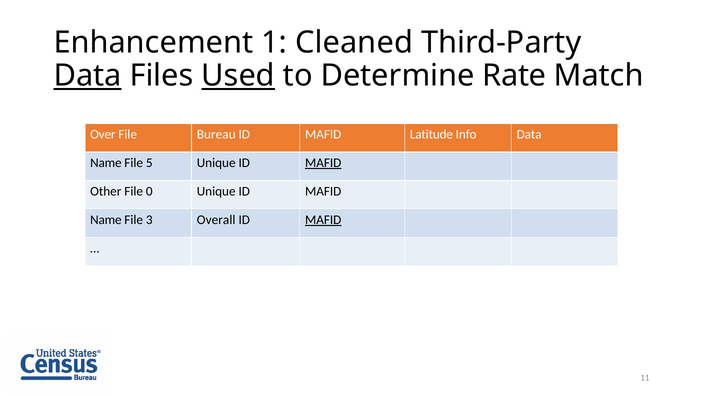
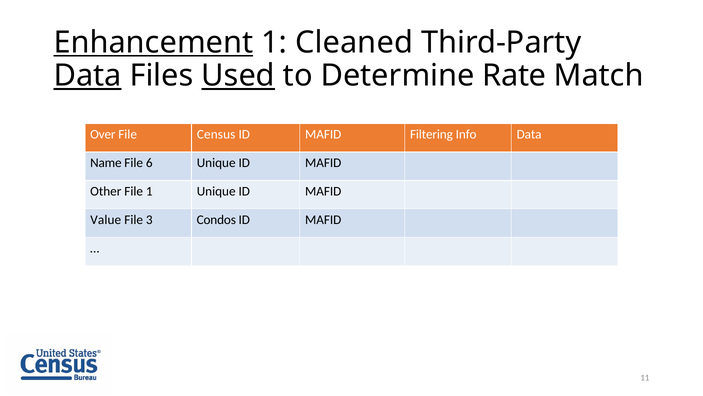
Enhancement underline: none -> present
Bureau: Bureau -> Census
Latitude: Latitude -> Filtering
5: 5 -> 6
MAFID at (323, 163) underline: present -> none
File 0: 0 -> 1
Name at (106, 219): Name -> Value
Overall: Overall -> Condos
MAFID at (323, 219) underline: present -> none
